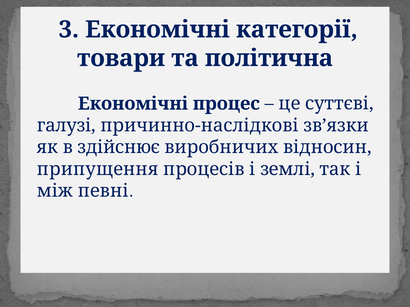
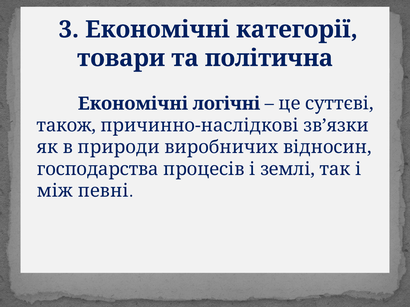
процес: процес -> логічні
галузі: галузі -> також
здійснює: здійснює -> природи
припущення: припущення -> господарства
